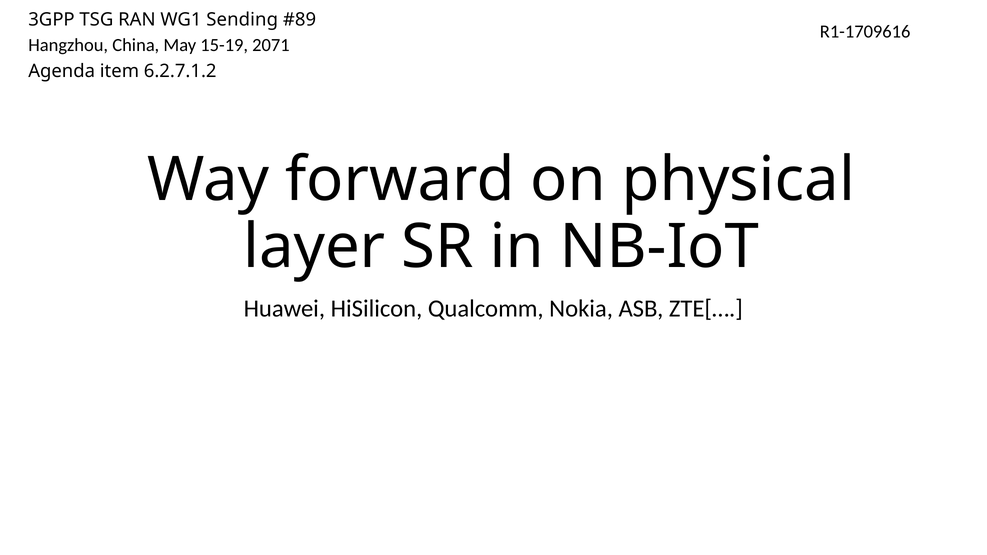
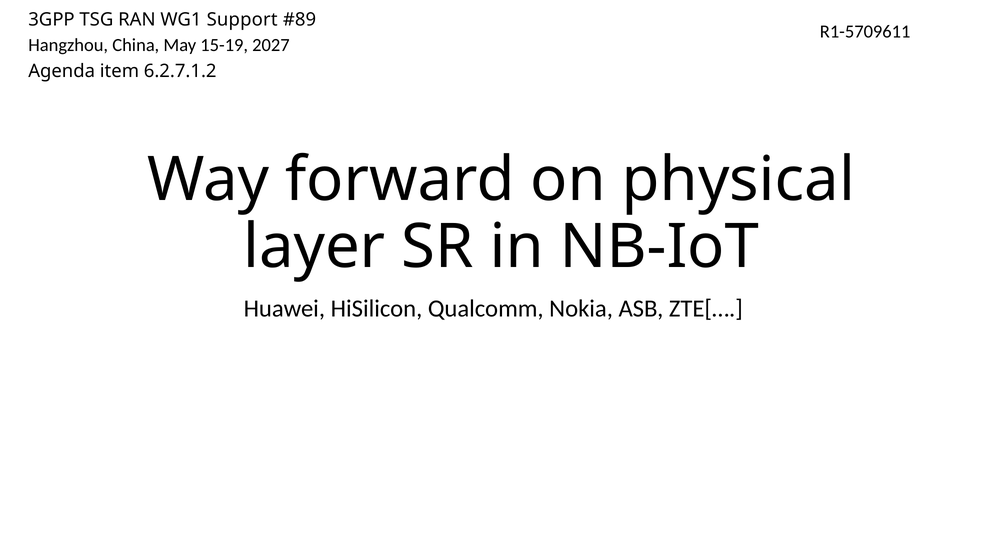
Sending: Sending -> Support
R1-1709616: R1-1709616 -> R1-5709611
2071: 2071 -> 2027
